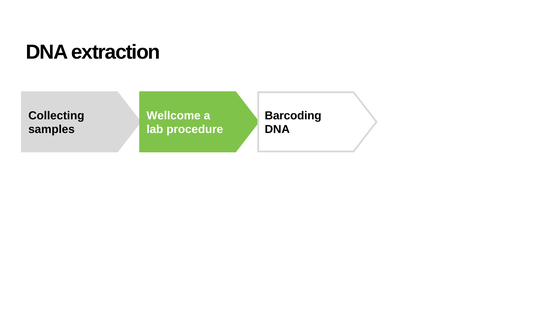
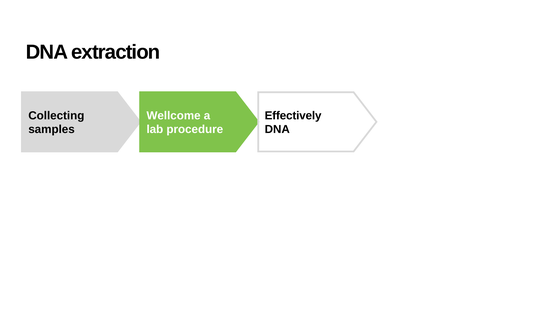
Barcoding: Barcoding -> Effectively
